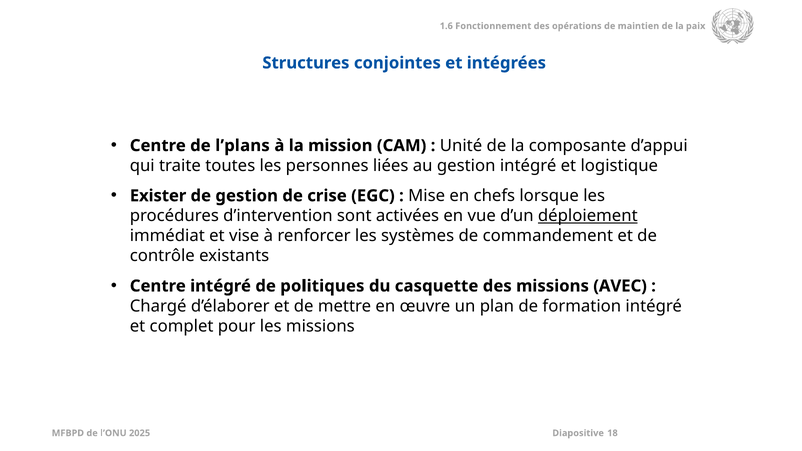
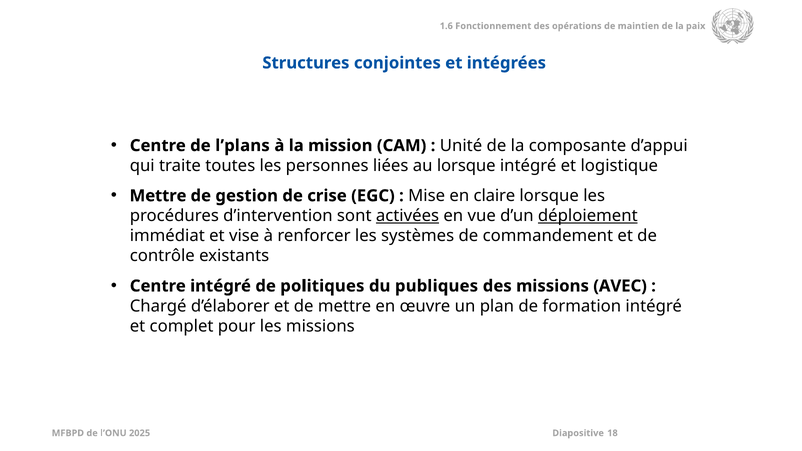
au gestion: gestion -> lorsque
Exister at (158, 196): Exister -> Mettre
chefs: chefs -> claire
activées underline: none -> present
casquette: casquette -> publiques
